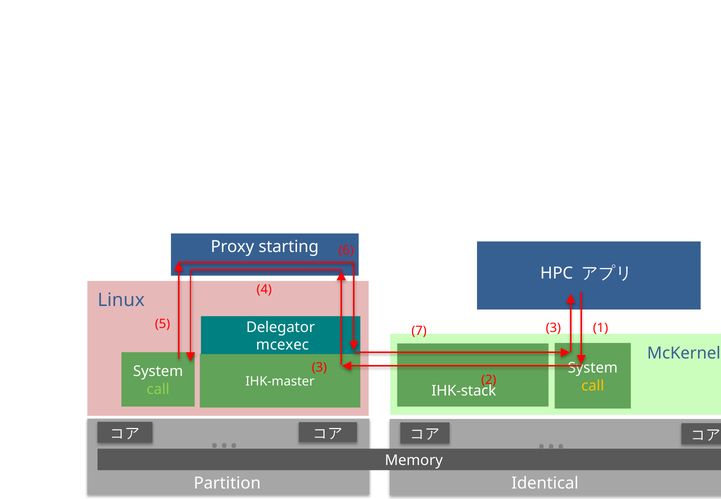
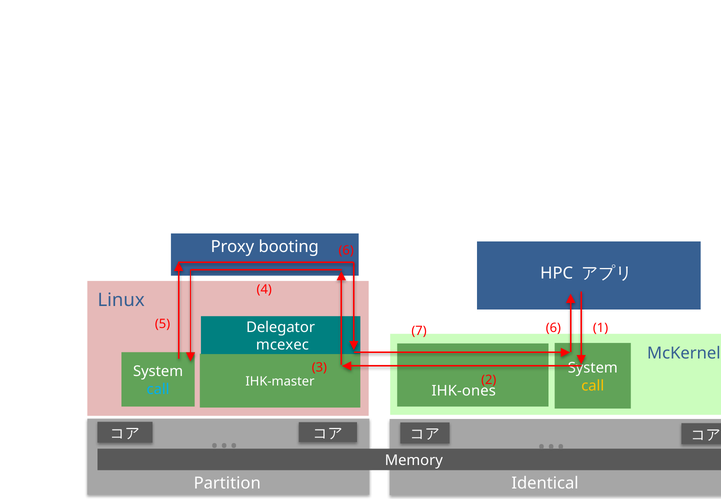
starting: starting -> booting
7 3: 3 -> 6
call at (158, 389) colour: light green -> light blue
IHK-stack: IHK-stack -> IHK-ones
